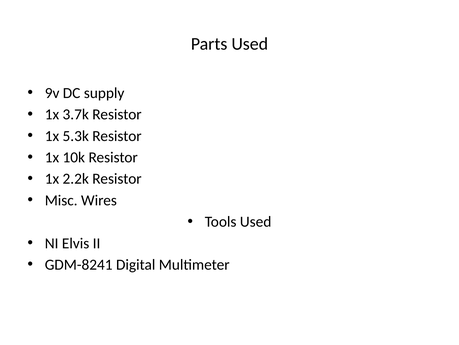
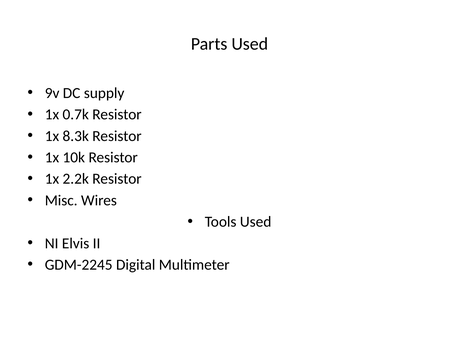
3.7k: 3.7k -> 0.7k
5.3k: 5.3k -> 8.3k
GDM-8241: GDM-8241 -> GDM-2245
